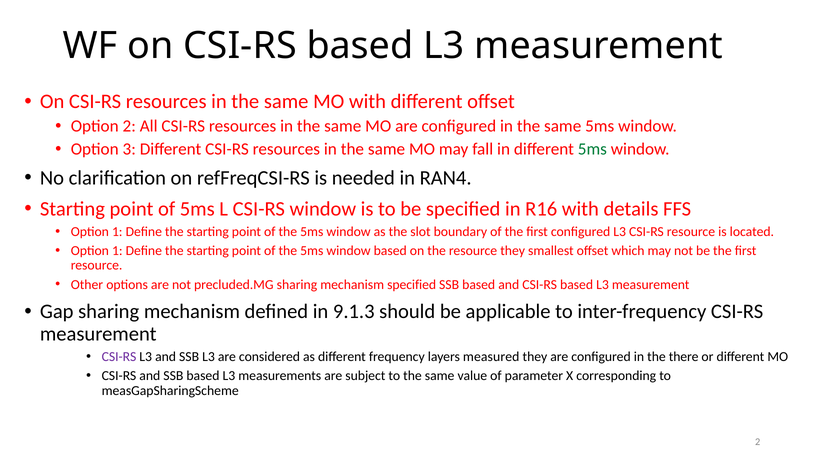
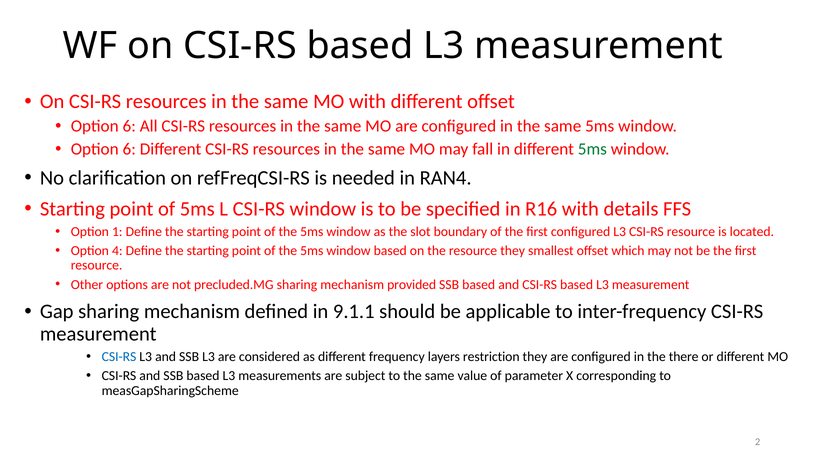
2 at (129, 126): 2 -> 6
3 at (129, 149): 3 -> 6
1 at (117, 251): 1 -> 4
mechanism specified: specified -> provided
9.1.3: 9.1.3 -> 9.1.1
CSI-RS at (119, 357) colour: purple -> blue
measured: measured -> restriction
